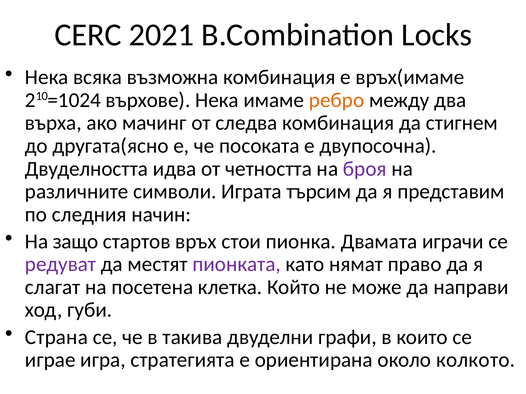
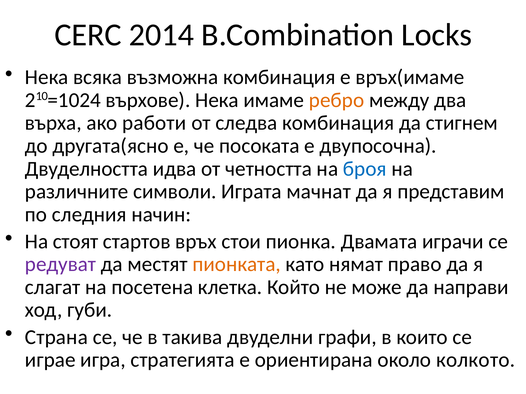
2021: 2021 -> 2014
мачинг: мачинг -> работи
броя colour: purple -> blue
търсим: търсим -> мачнат
защо: защо -> стоят
пионката colour: purple -> orange
